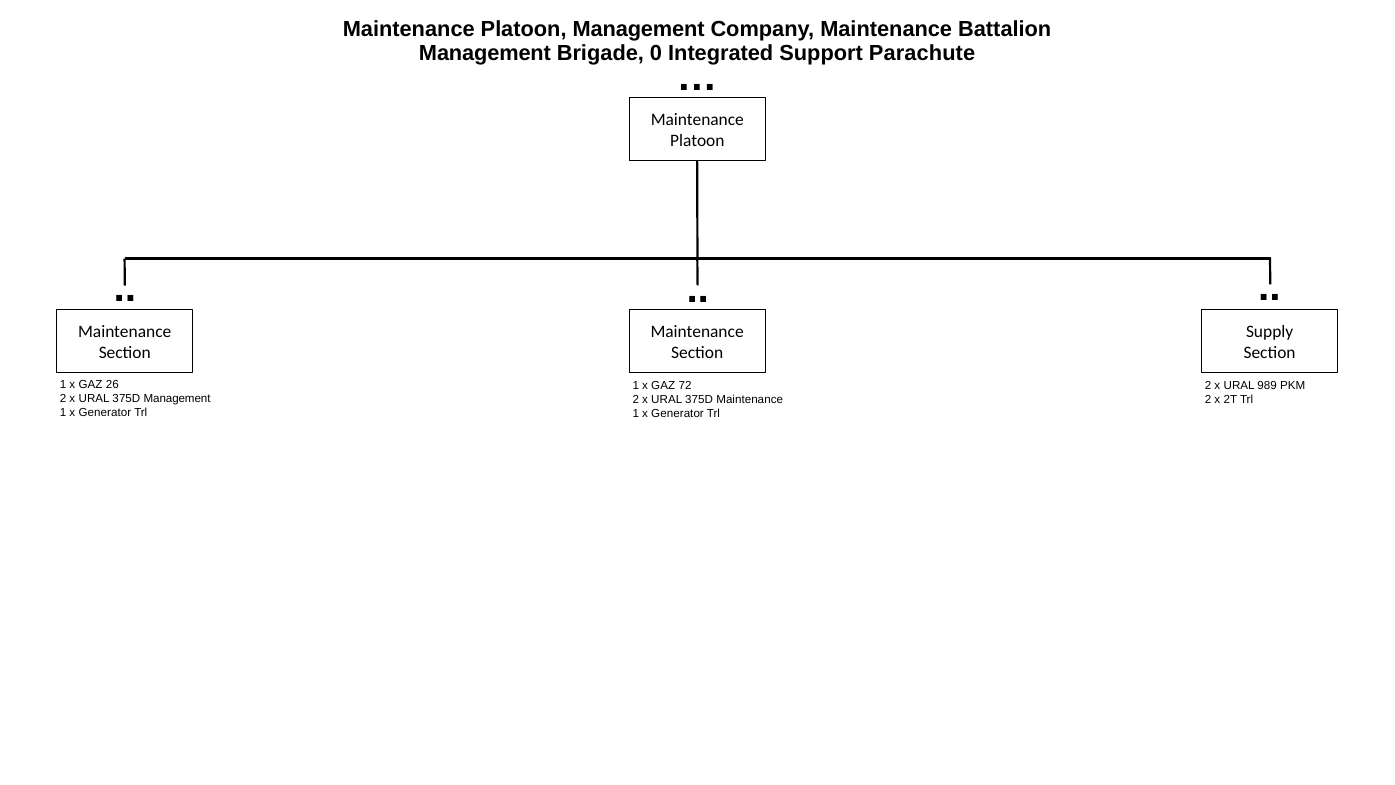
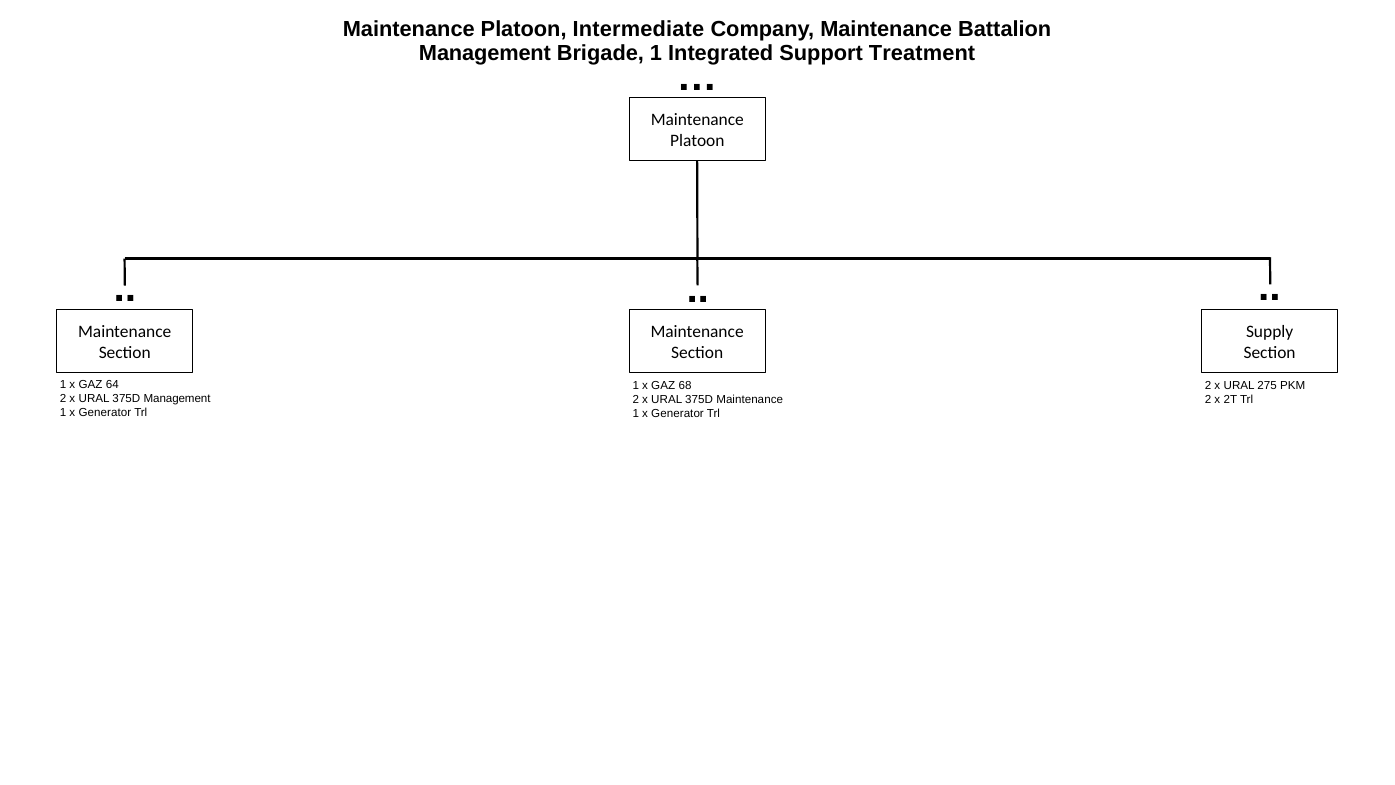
Platoon Management: Management -> Intermediate
Brigade 0: 0 -> 1
Parachute: Parachute -> Treatment
26: 26 -> 64
72: 72 -> 68
989: 989 -> 275
